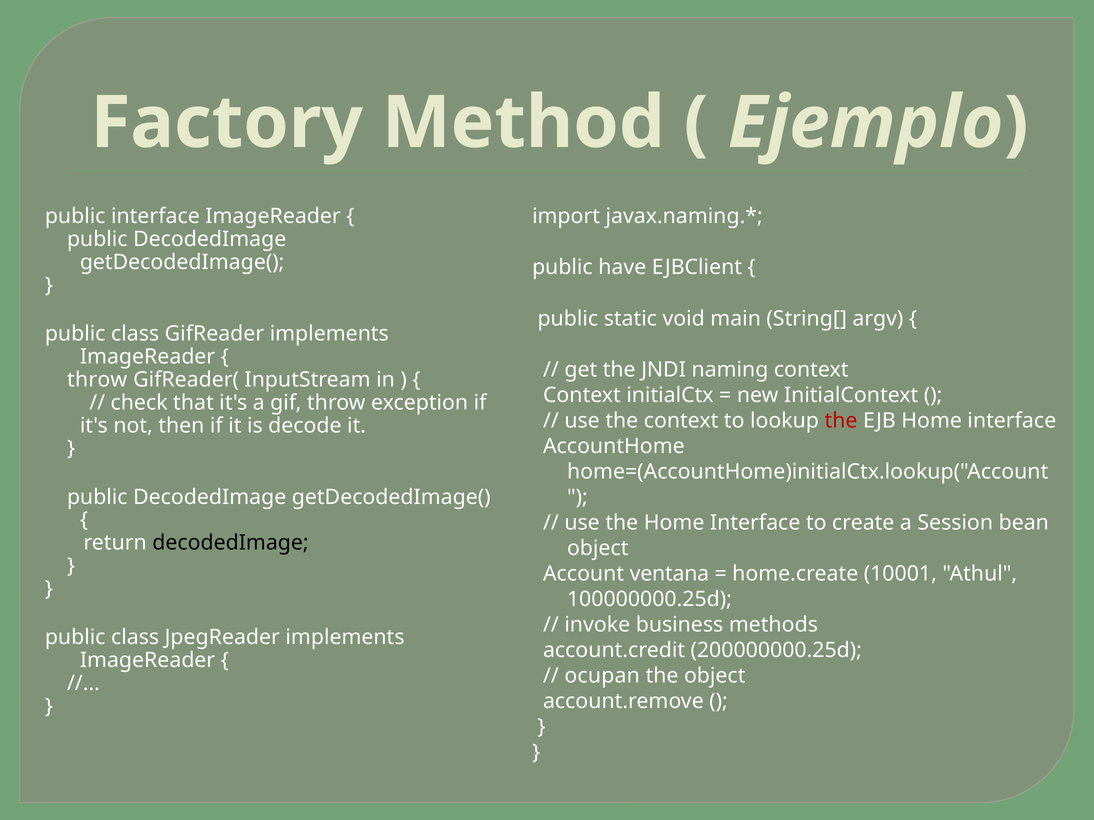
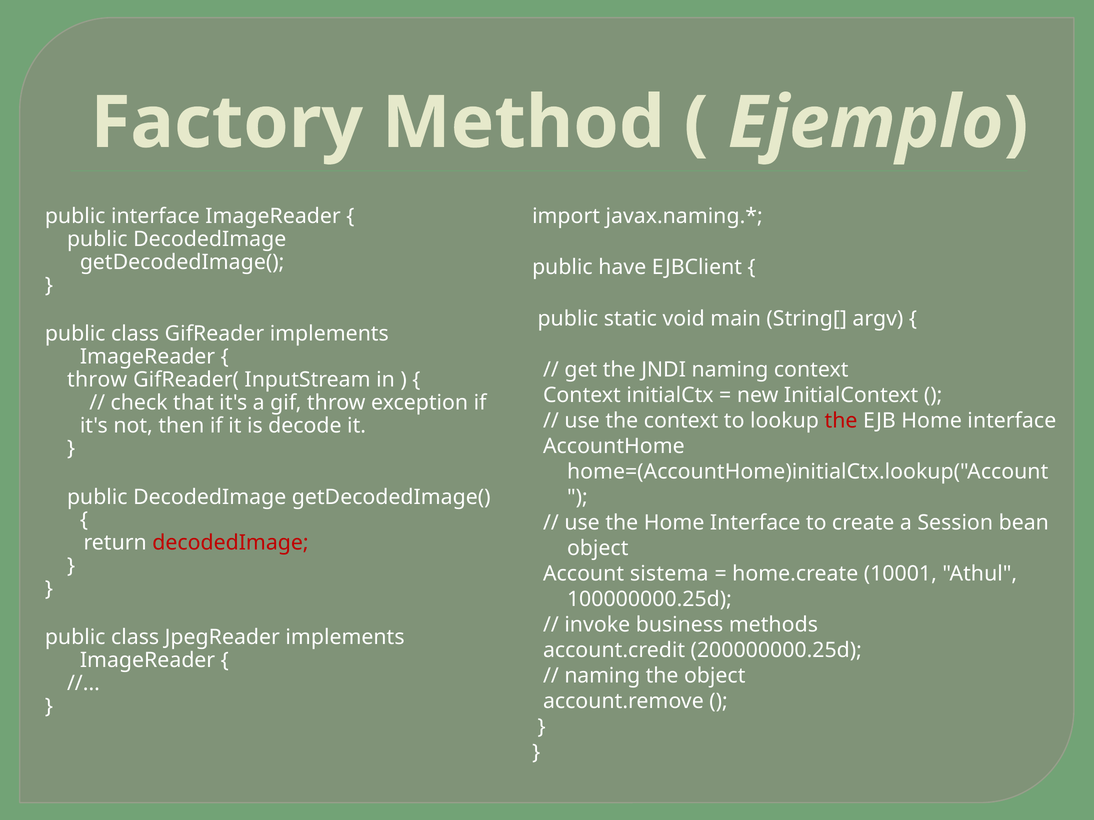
decodedImage at (230, 543) colour: black -> red
ventana: ventana -> sistema
ocupan at (602, 676): ocupan -> naming
